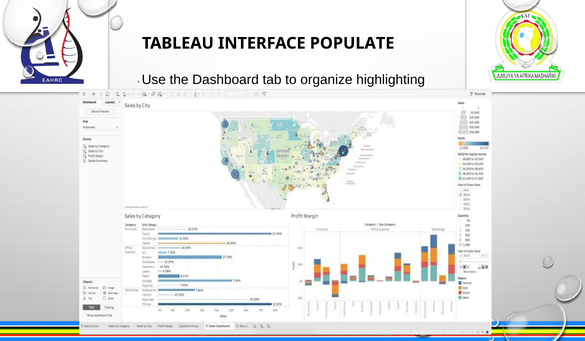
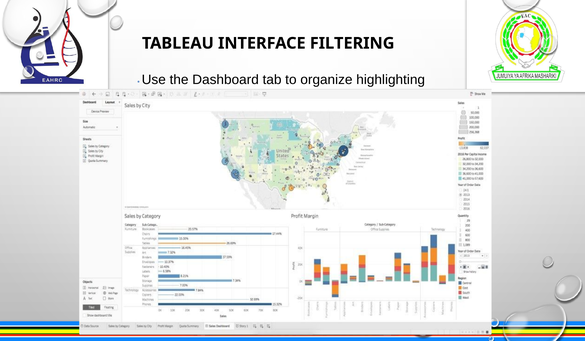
POPULATE: POPULATE -> FILTERING
